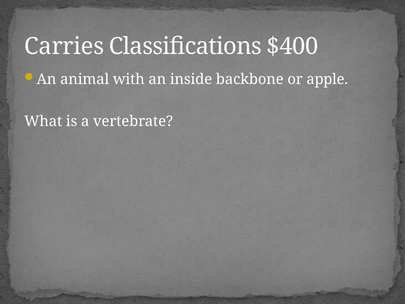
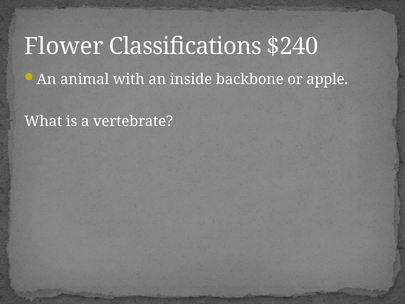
Carries: Carries -> Flower
$400: $400 -> $240
